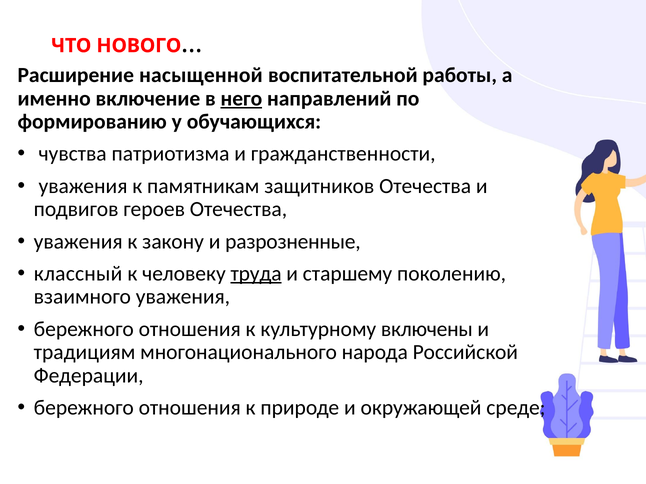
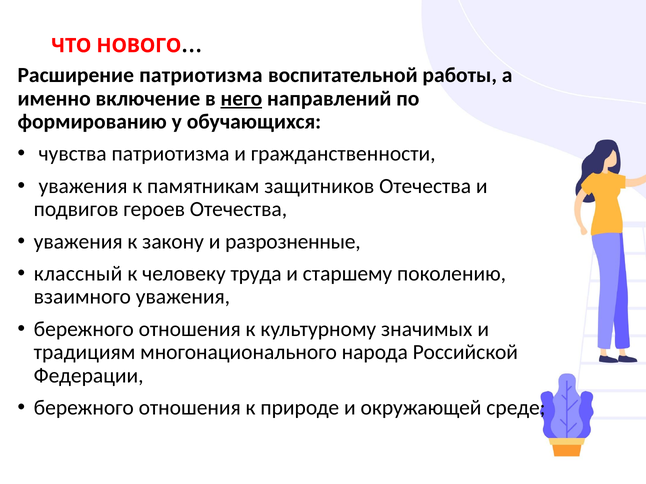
Расширение насыщенной: насыщенной -> патриотизма
труда underline: present -> none
включены: включены -> значимых
